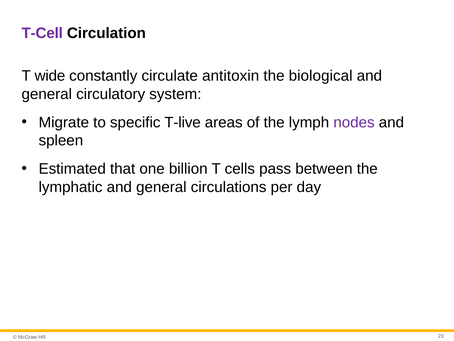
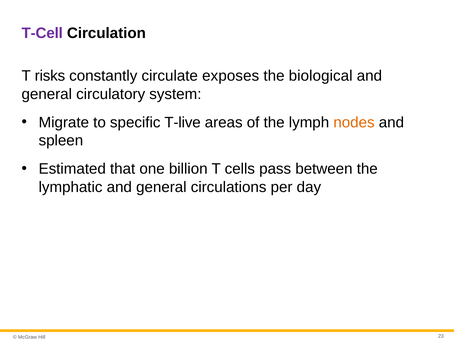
wide: wide -> risks
antitoxin: antitoxin -> exposes
nodes colour: purple -> orange
